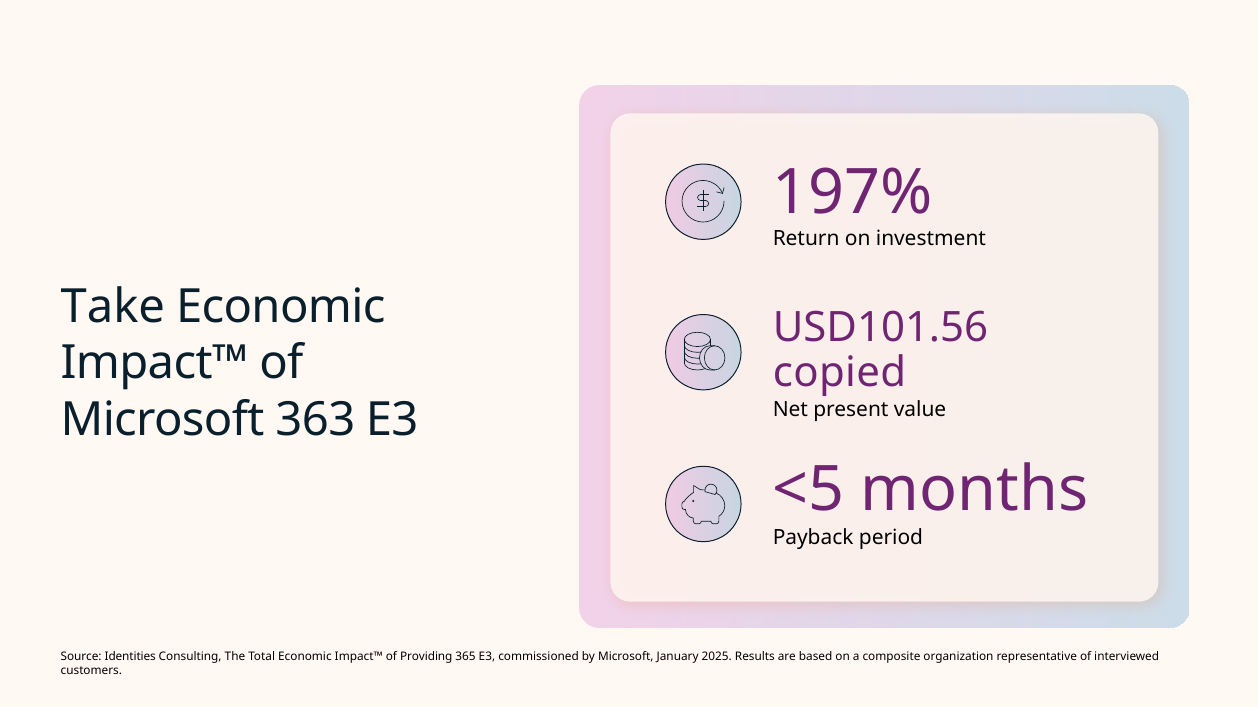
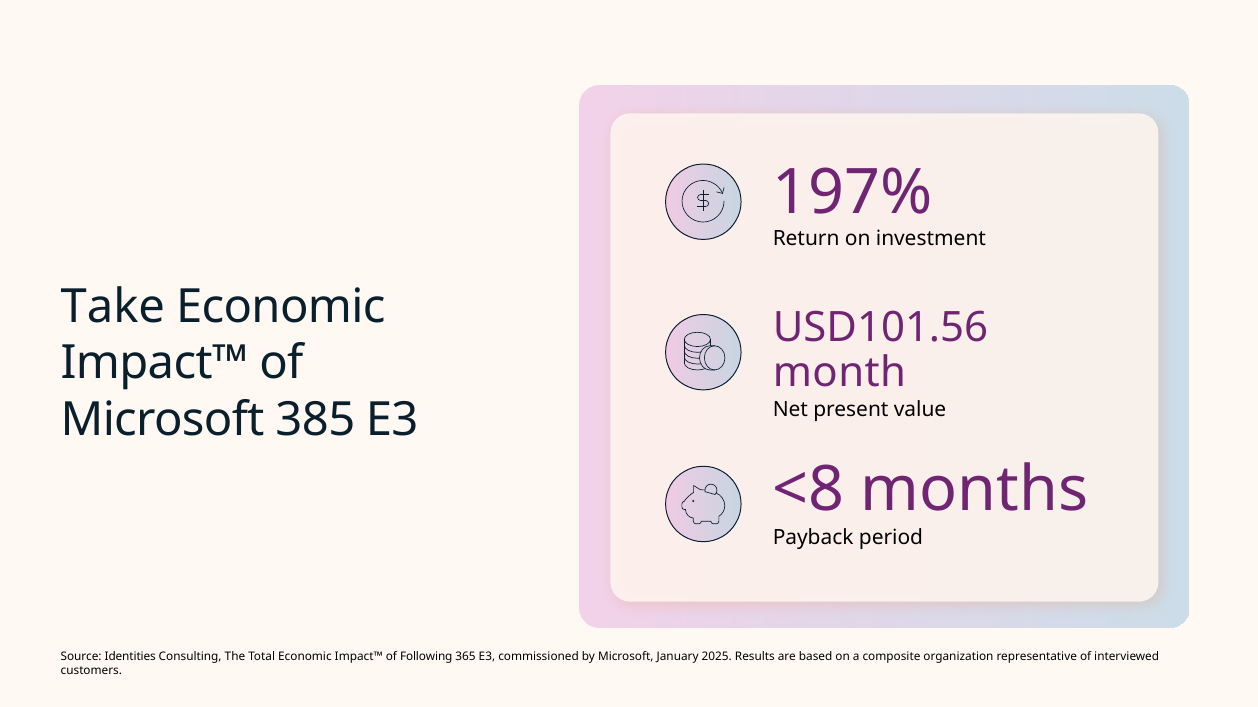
copied: copied -> month
363: 363 -> 385
<5: <5 -> <8
Providing: Providing -> Following
